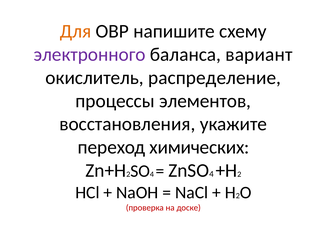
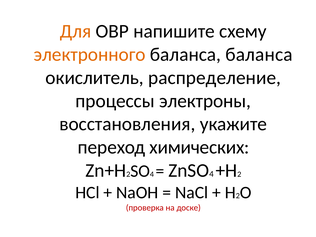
электронного colour: purple -> orange
баланса вариант: вариант -> баланса
элементов: элементов -> электроны
